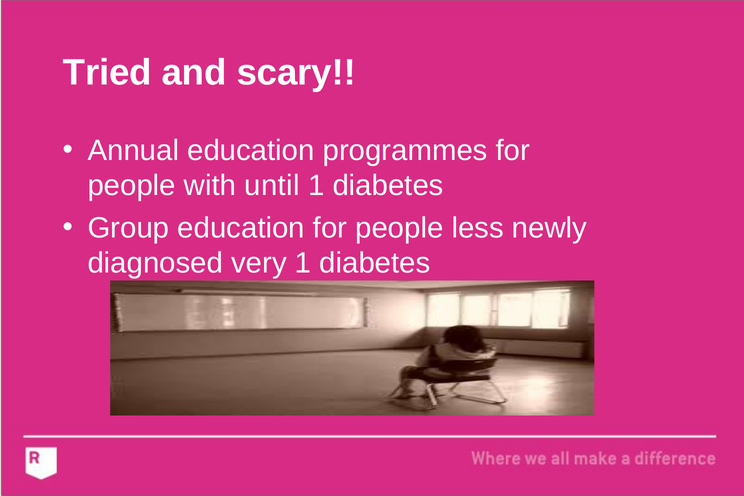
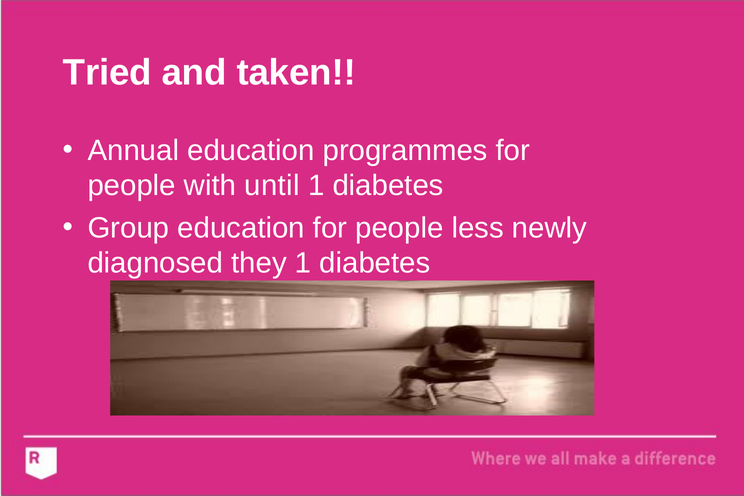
scary: scary -> taken
very: very -> they
